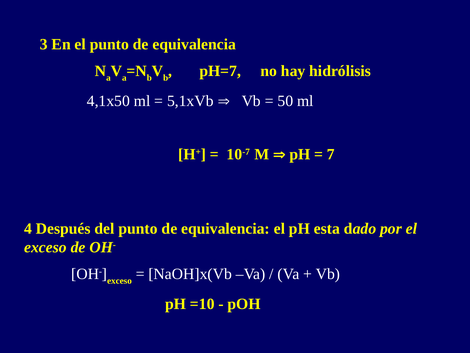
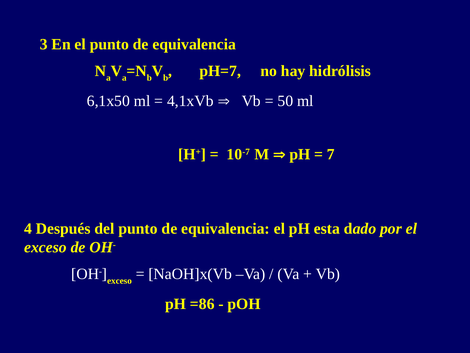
4,1x50: 4,1x50 -> 6,1x50
5,1xVb: 5,1xVb -> 4,1xVb
=10: =10 -> =86
